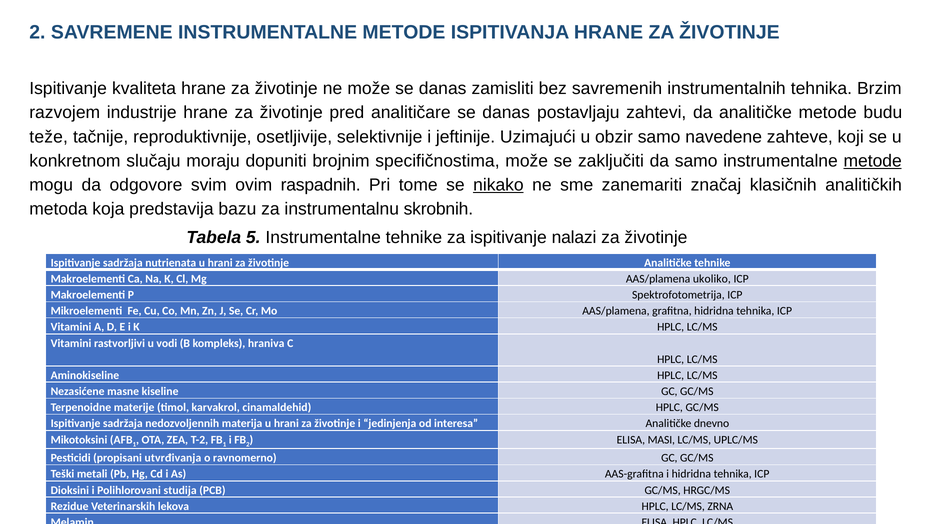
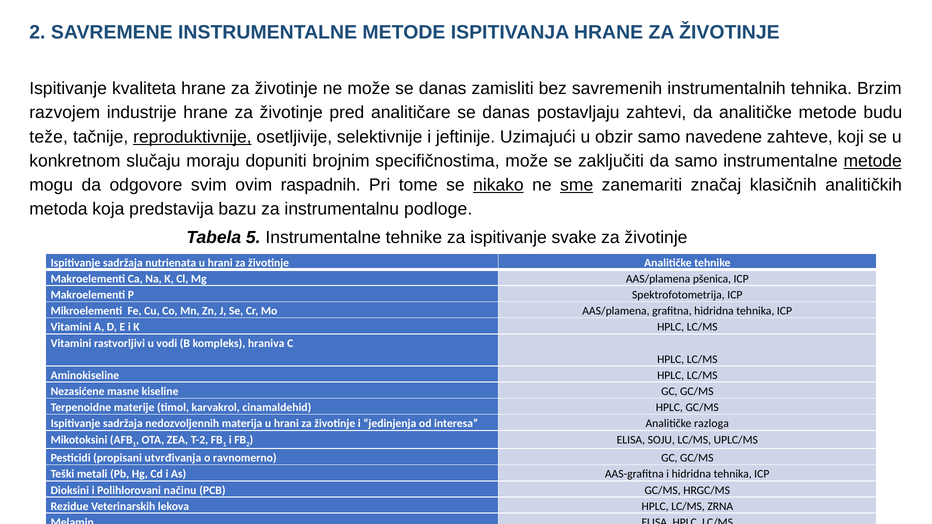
reproduktivnije underline: none -> present
sme underline: none -> present
skrobnih: skrobnih -> podloge
nalazi: nalazi -> svake
ukoliko: ukoliko -> pšenica
dnevno: dnevno -> razloga
MASI: MASI -> SOJU
studija: studija -> načinu
